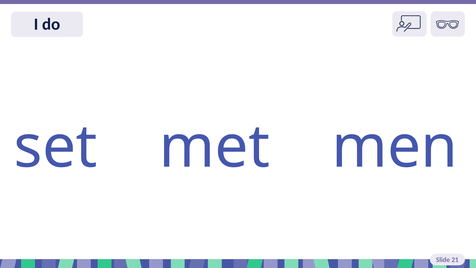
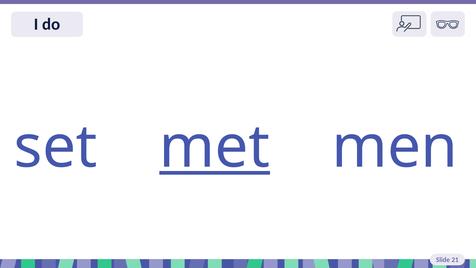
met underline: none -> present
